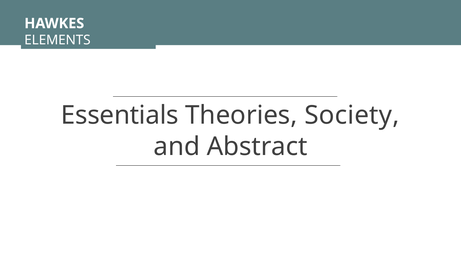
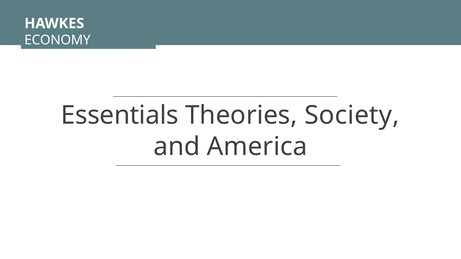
ELEMENTS: ELEMENTS -> ECONOMY
Abstract: Abstract -> America
